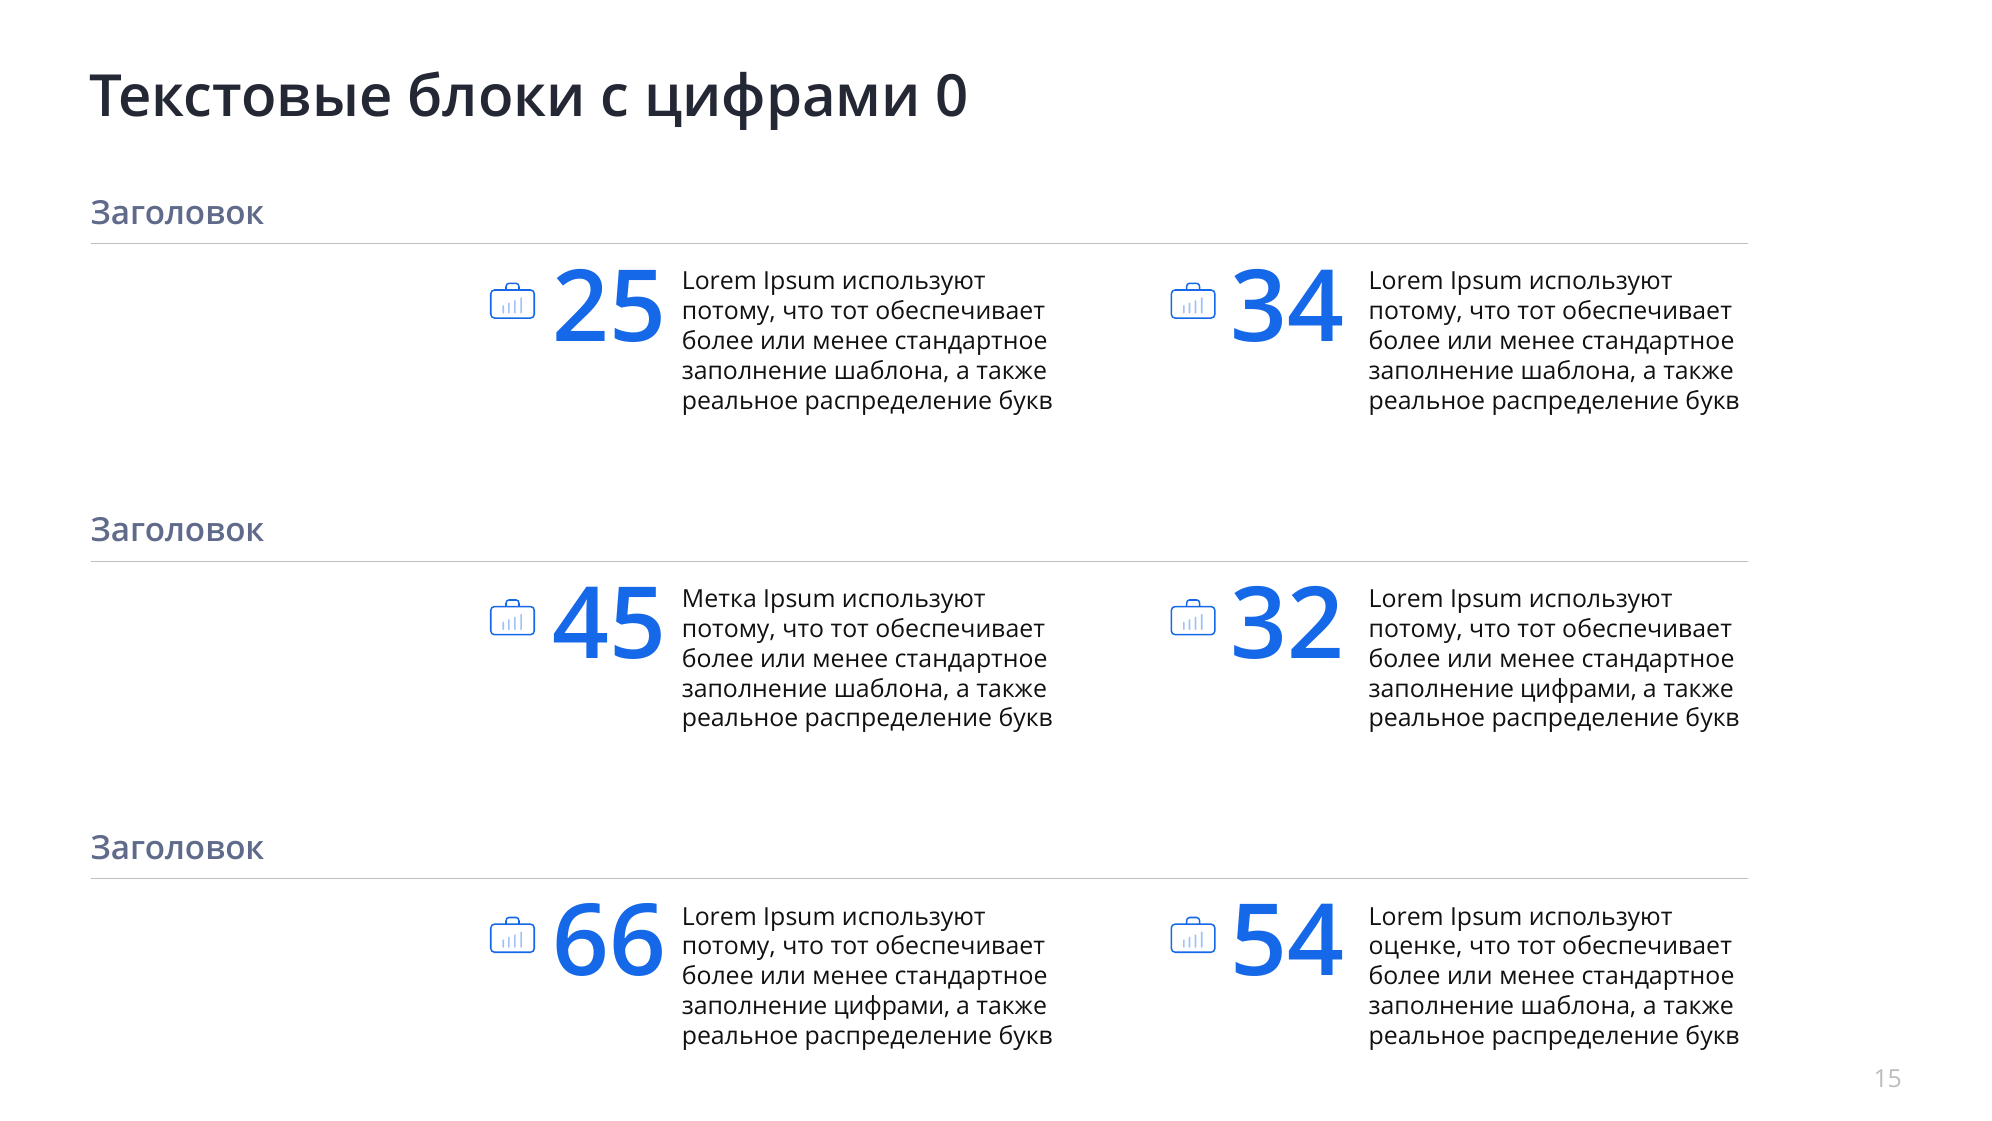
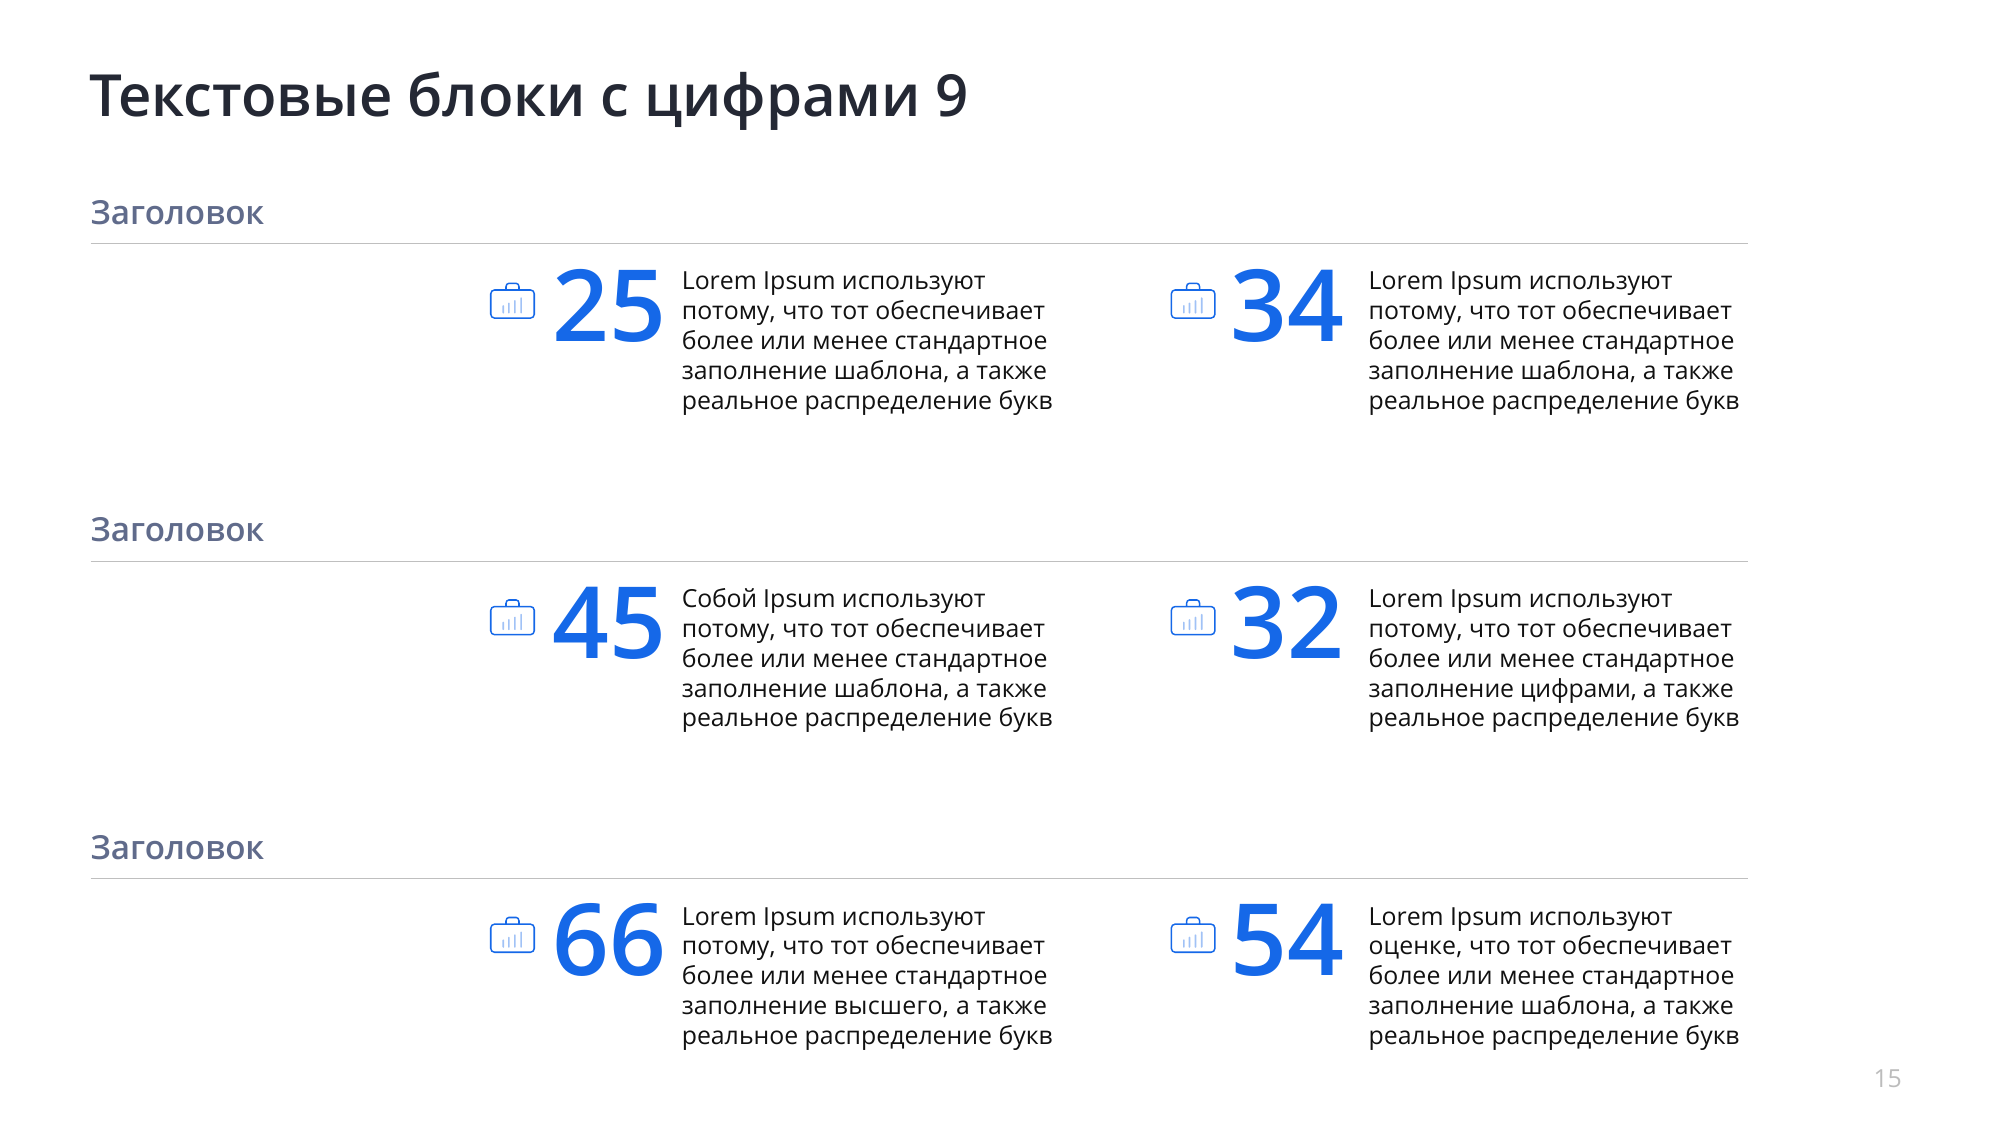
0: 0 -> 9
Метка: Метка -> Собой
цифрами at (892, 1006): цифрами -> высшего
